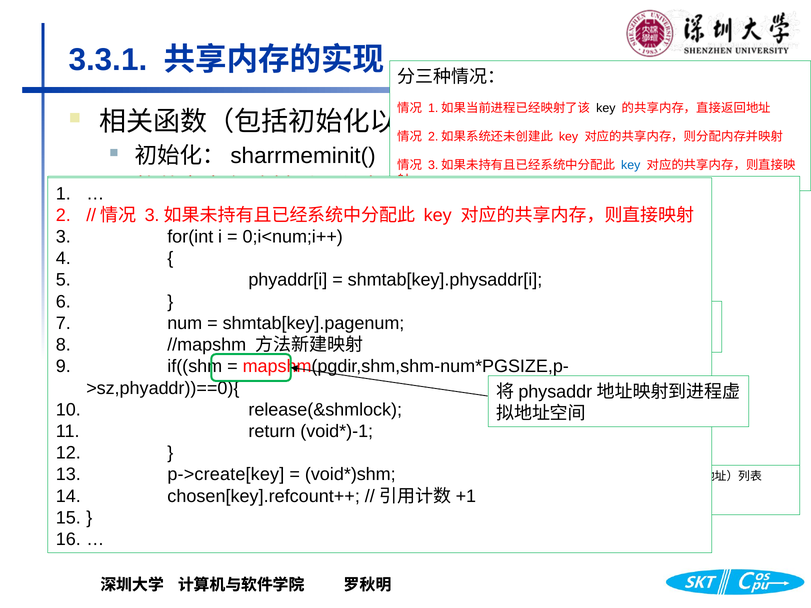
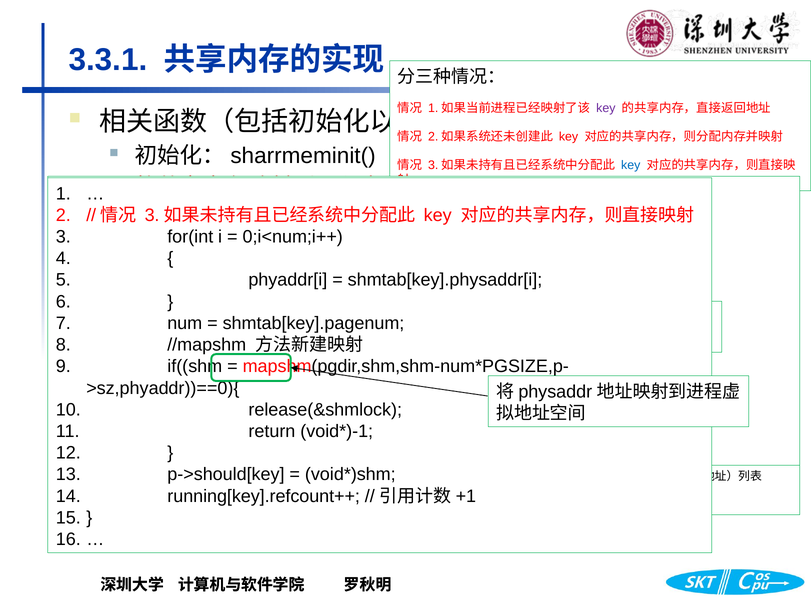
key at (606, 108) colour: black -> purple
p->create[key: p->create[key -> p->should[key
chosen[key].refcount++: chosen[key].refcount++ -> running[key].refcount++
